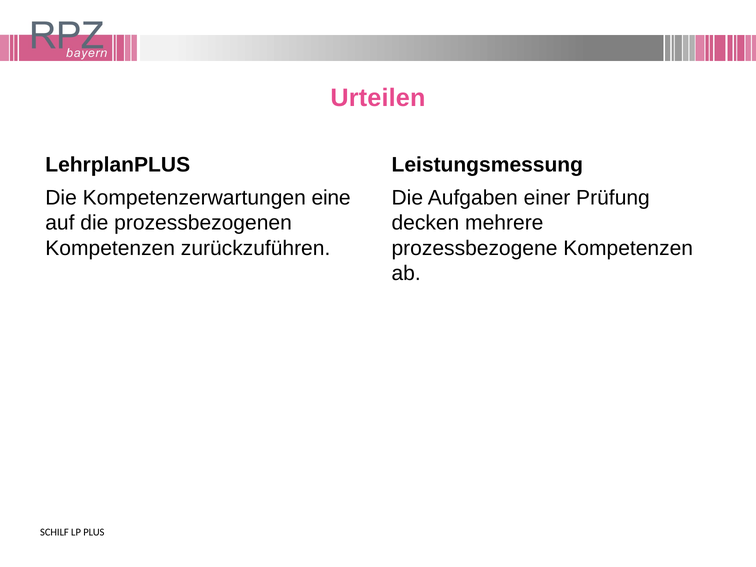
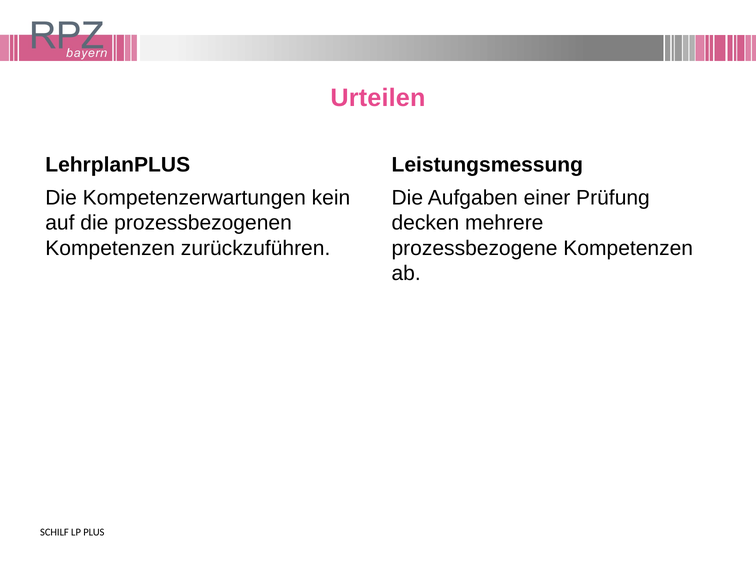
eine: eine -> kein
